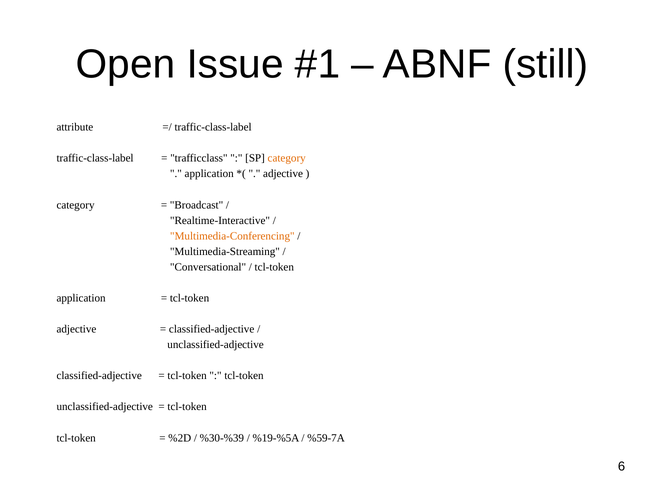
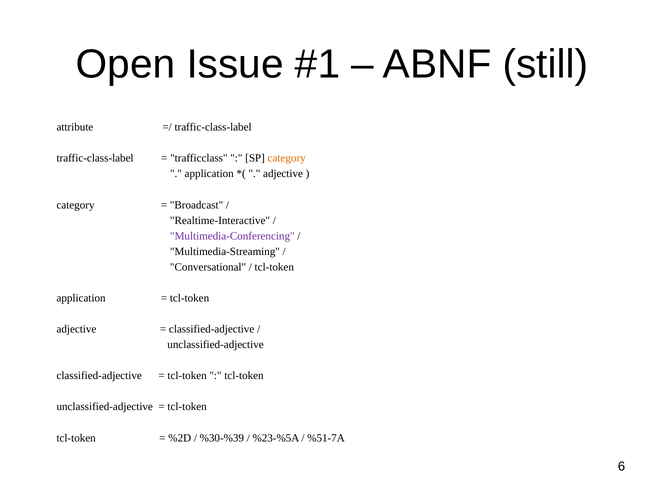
Multimedia-Conferencing colour: orange -> purple
%19-%5A: %19-%5A -> %23-%5A
%59-7A: %59-7A -> %51-7A
